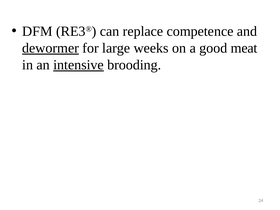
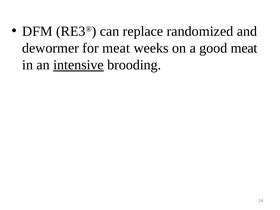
competence: competence -> randomized
dewormer underline: present -> none
for large: large -> meat
